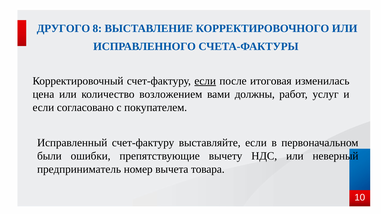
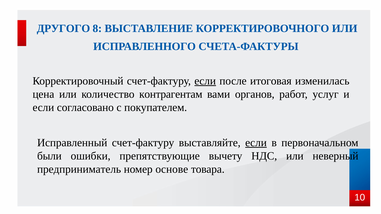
возложением: возложением -> контрагентам
должны: должны -> органов
если at (256, 143) underline: none -> present
вычета: вычета -> основе
